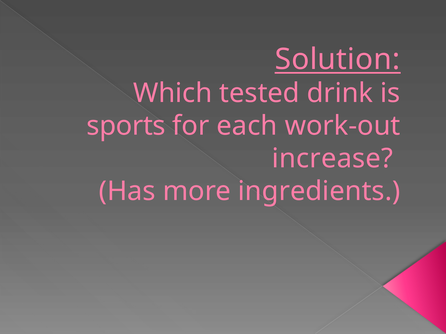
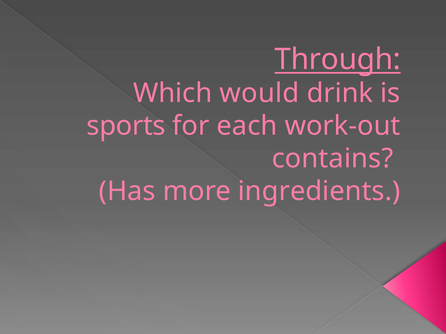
Solution: Solution -> Through
tested: tested -> would
increase: increase -> contains
